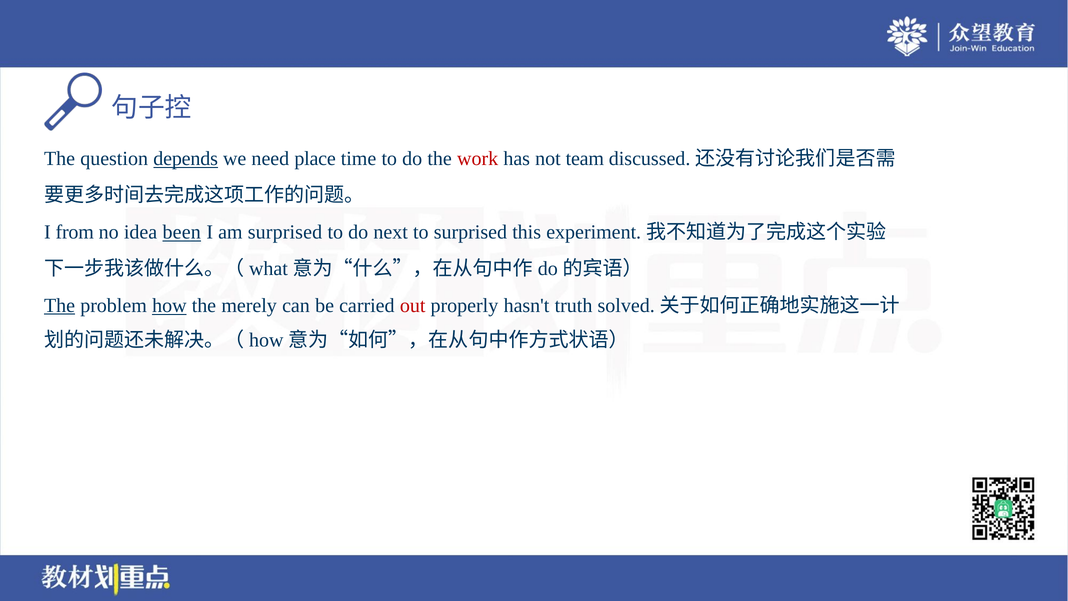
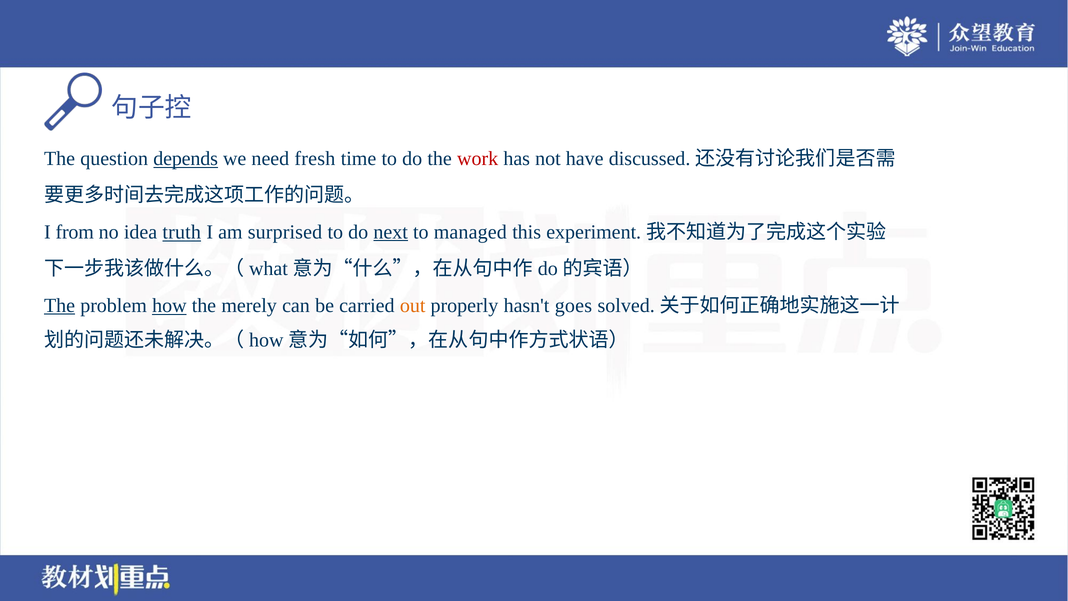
place: place -> fresh
team: team -> have
been: been -> truth
next underline: none -> present
to surprised: surprised -> managed
out colour: red -> orange
truth: truth -> goes
